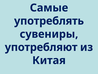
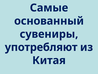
употреблять: употреблять -> основанный
